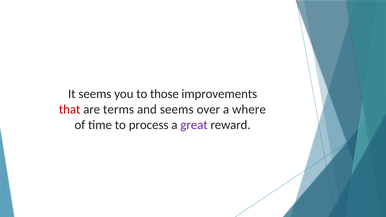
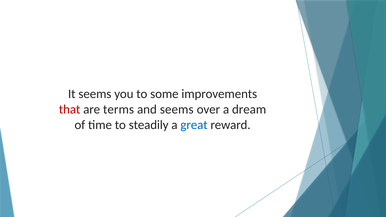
those: those -> some
where: where -> dream
process: process -> steadily
great colour: purple -> blue
